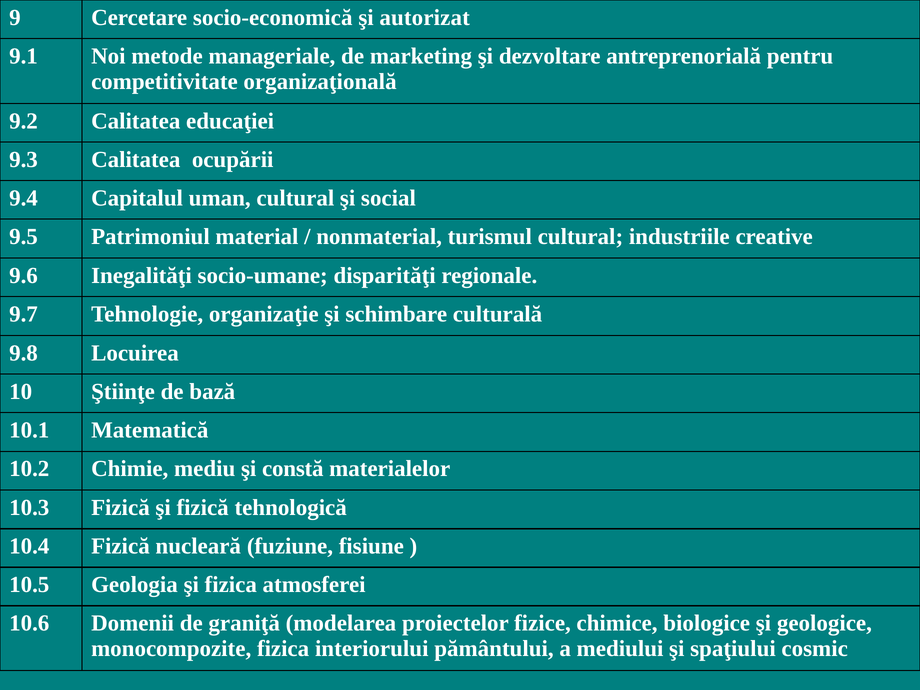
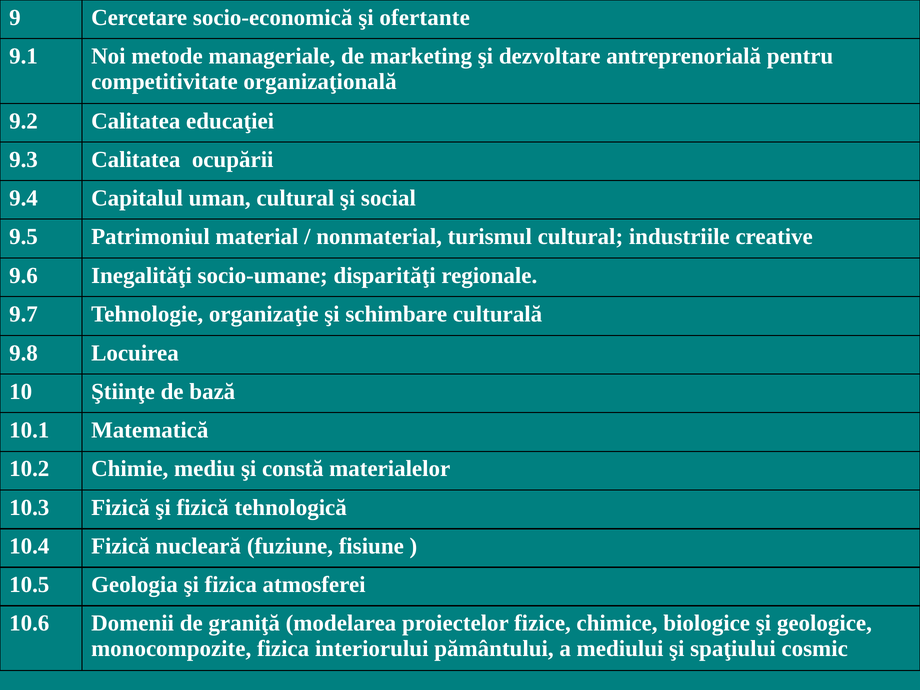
autorizat: autorizat -> ofertante
